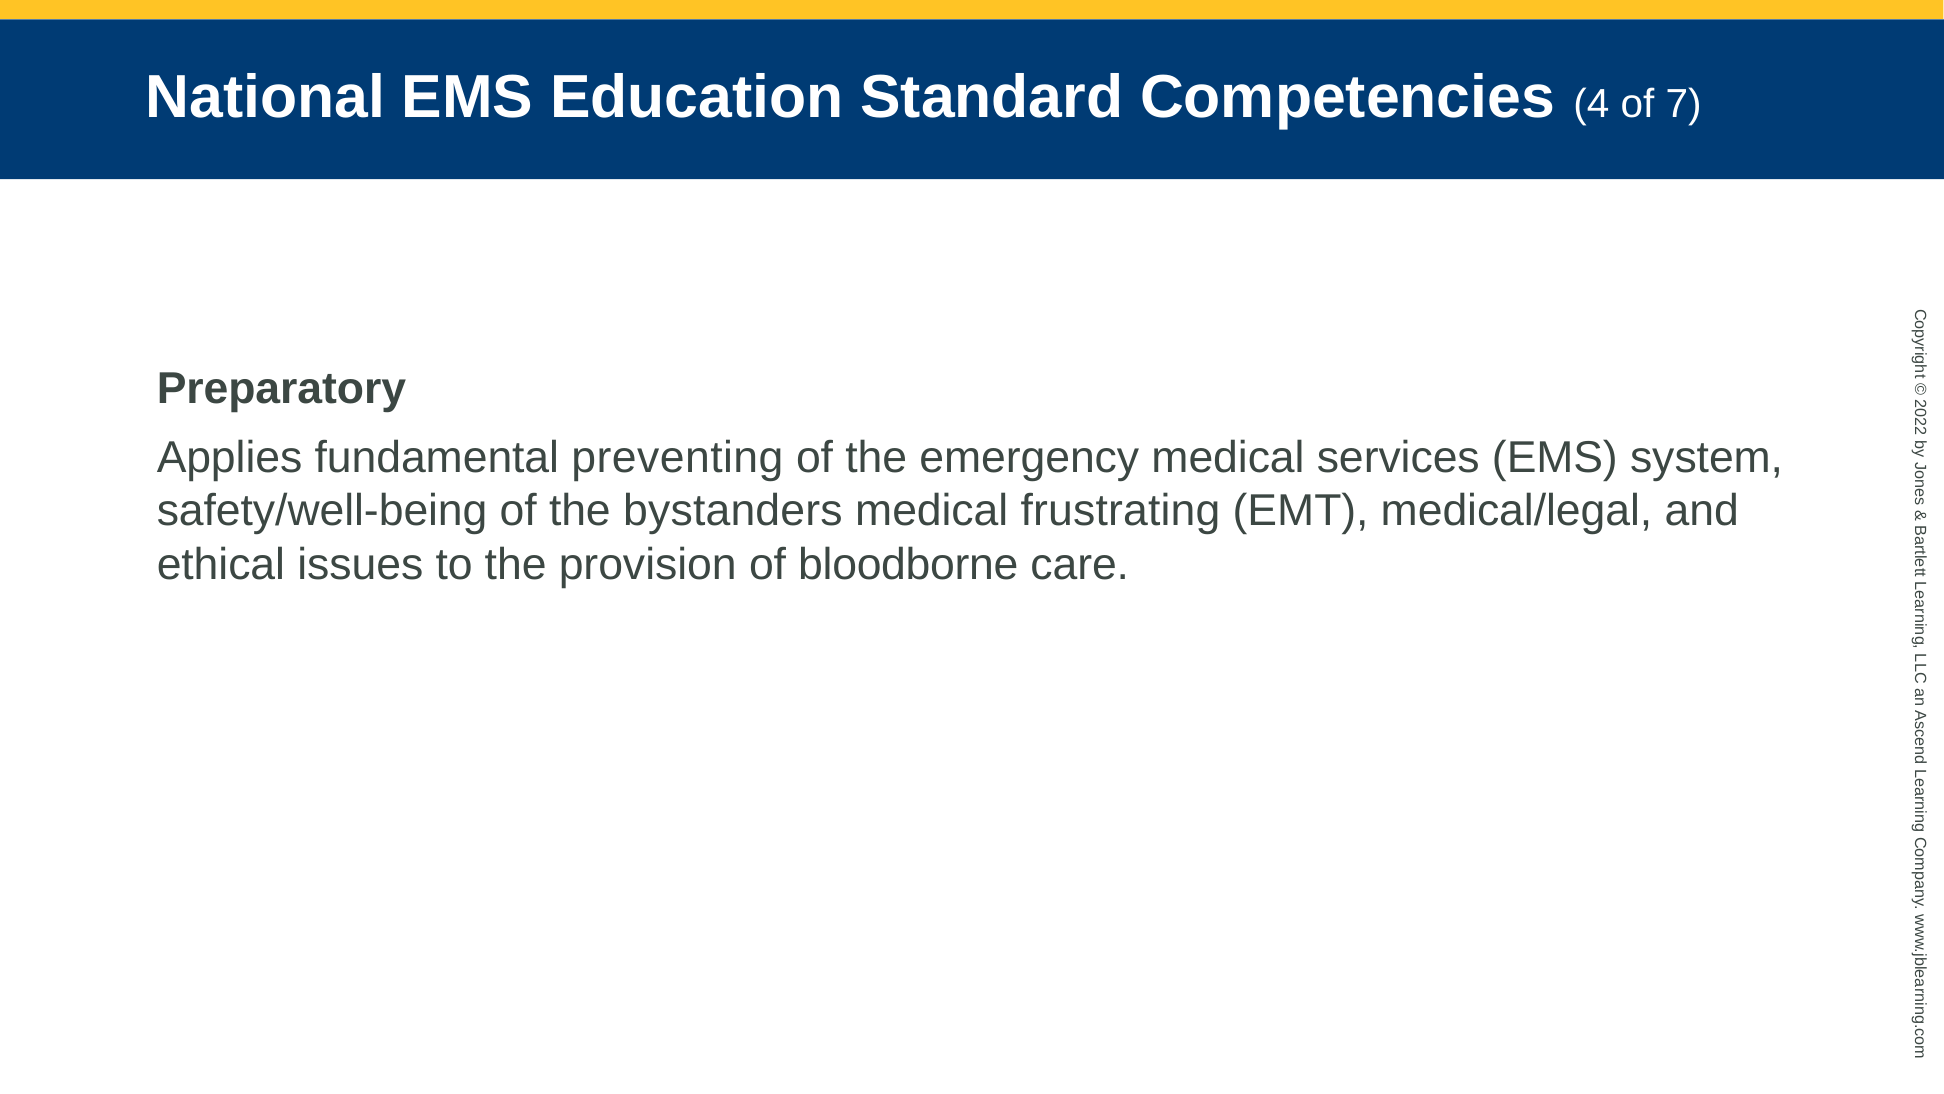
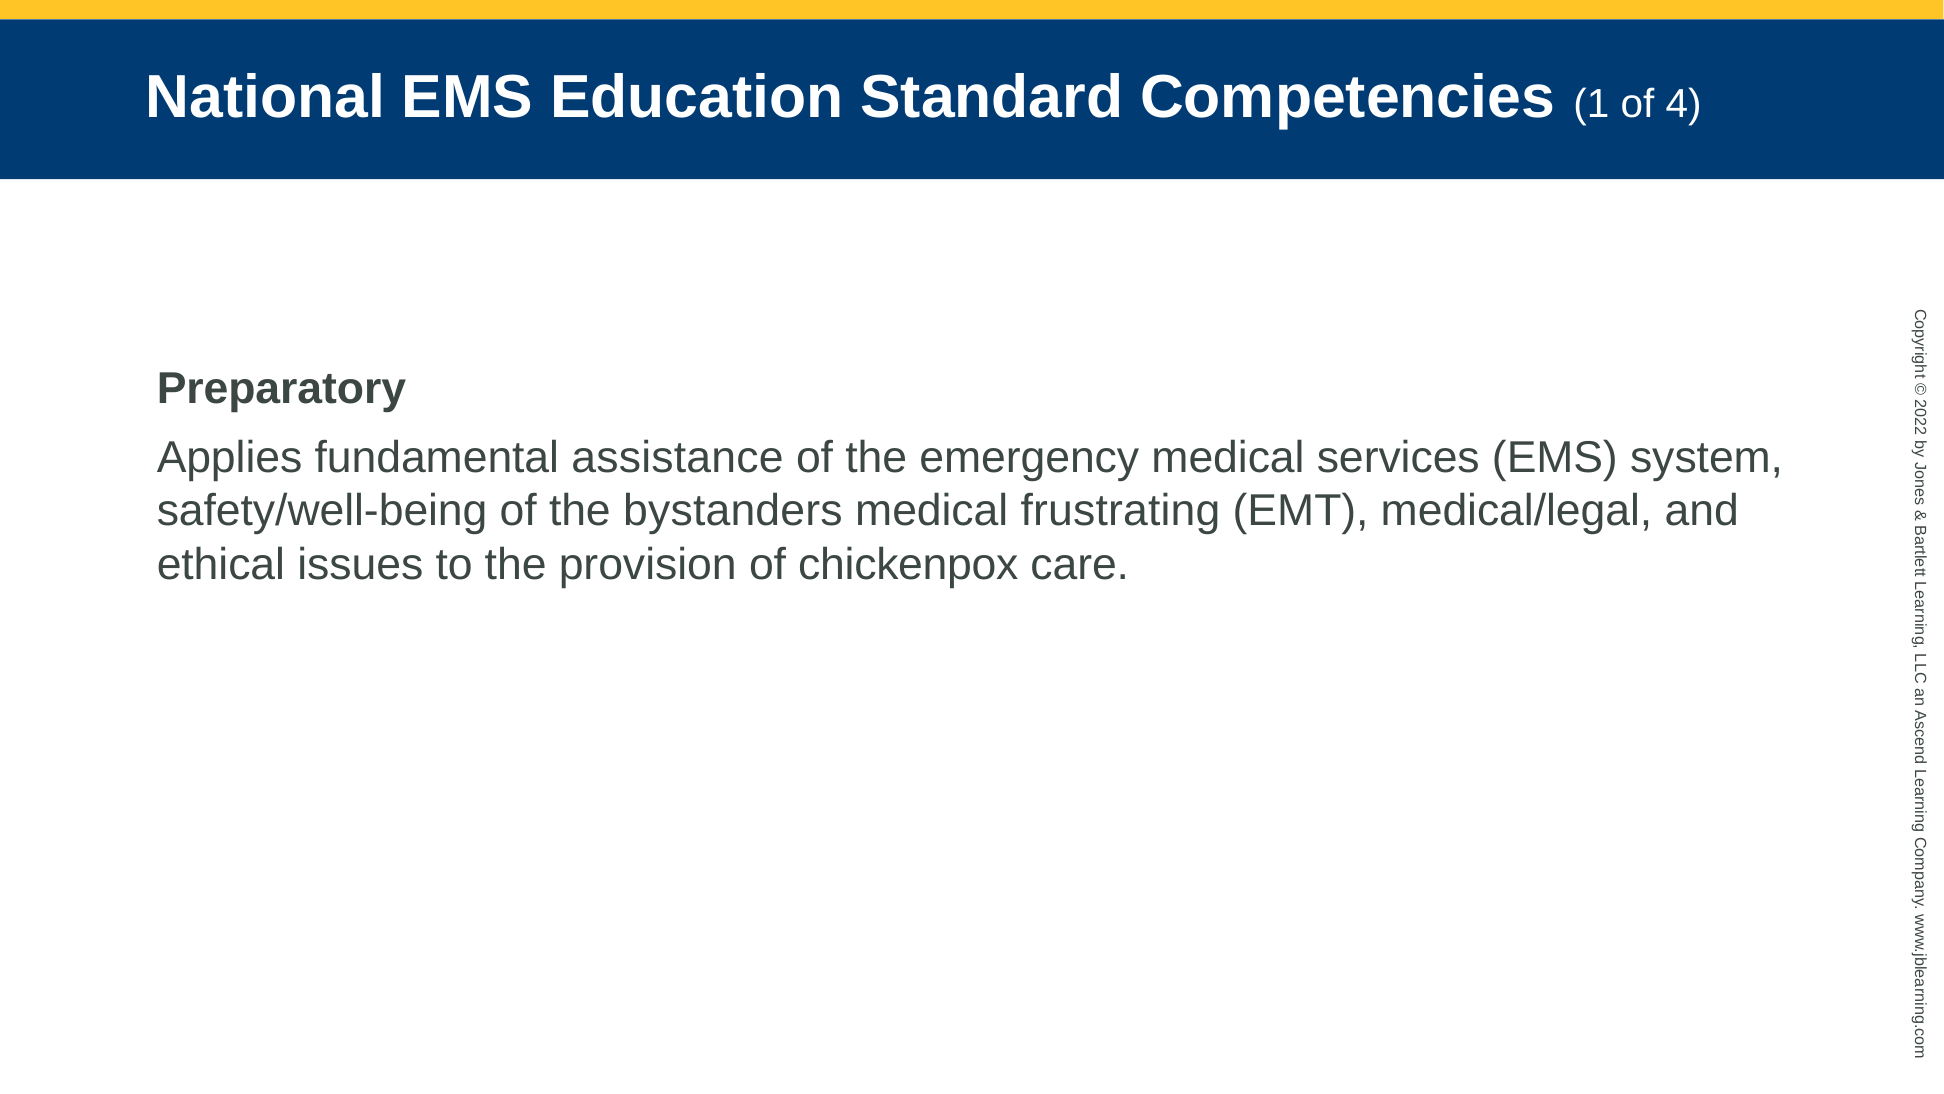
4: 4 -> 1
7: 7 -> 4
preventing: preventing -> assistance
bloodborne: bloodborne -> chickenpox
